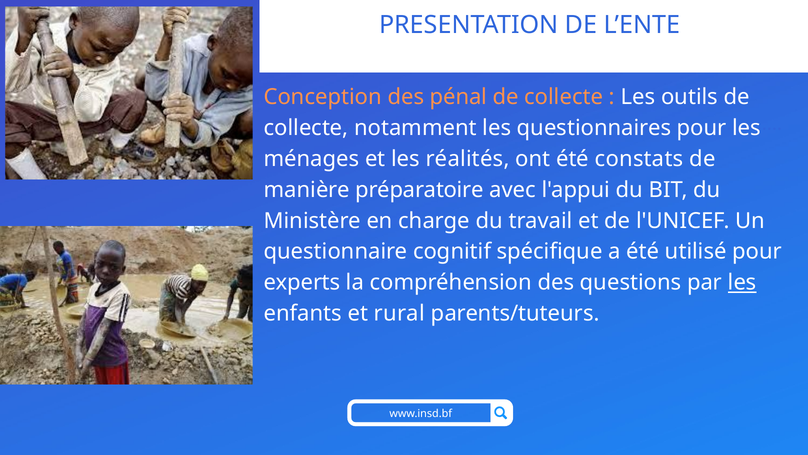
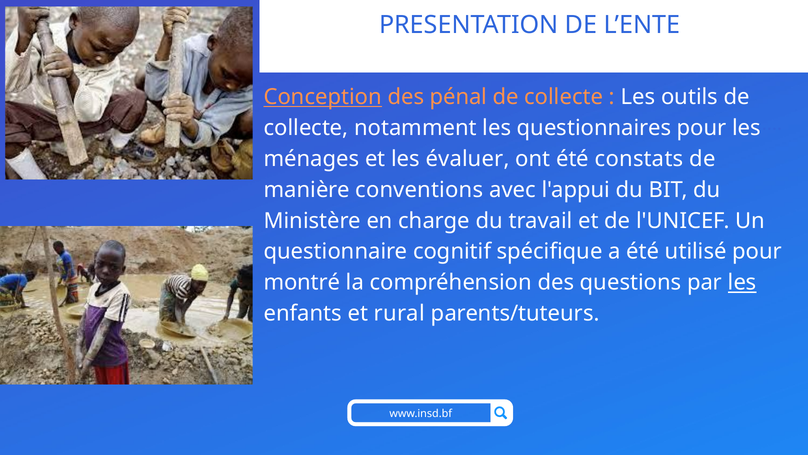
Conception underline: none -> present
réalités: réalités -> évaluer
préparatoire: préparatoire -> conventions
experts: experts -> montré
